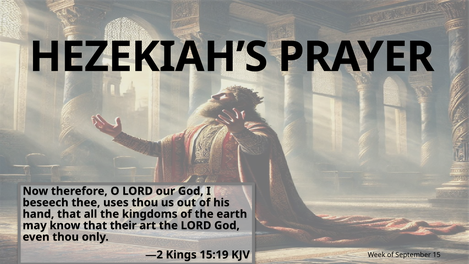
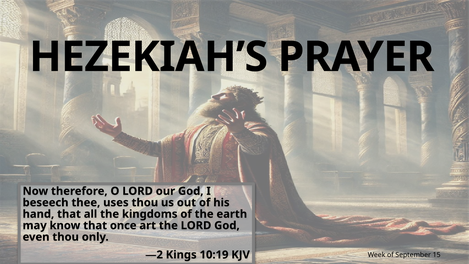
their: their -> once
15:19: 15:19 -> 10:19
